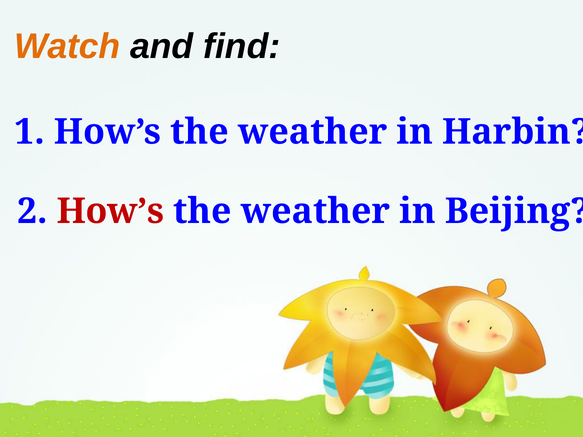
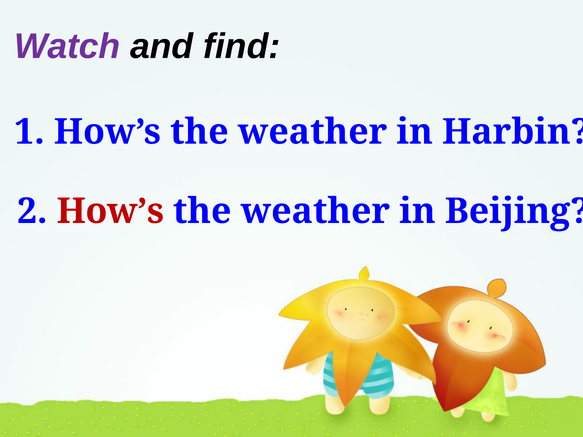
Watch colour: orange -> purple
